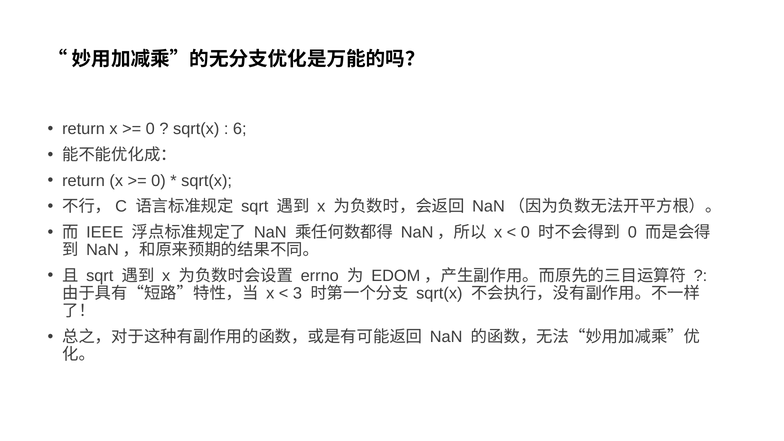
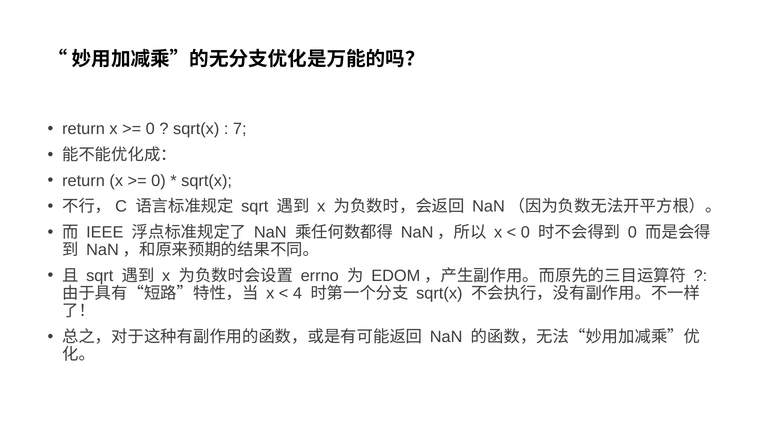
6: 6 -> 7
3: 3 -> 4
